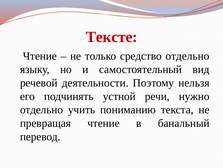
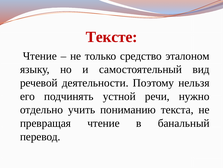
средство отдельно: отдельно -> эталоном
